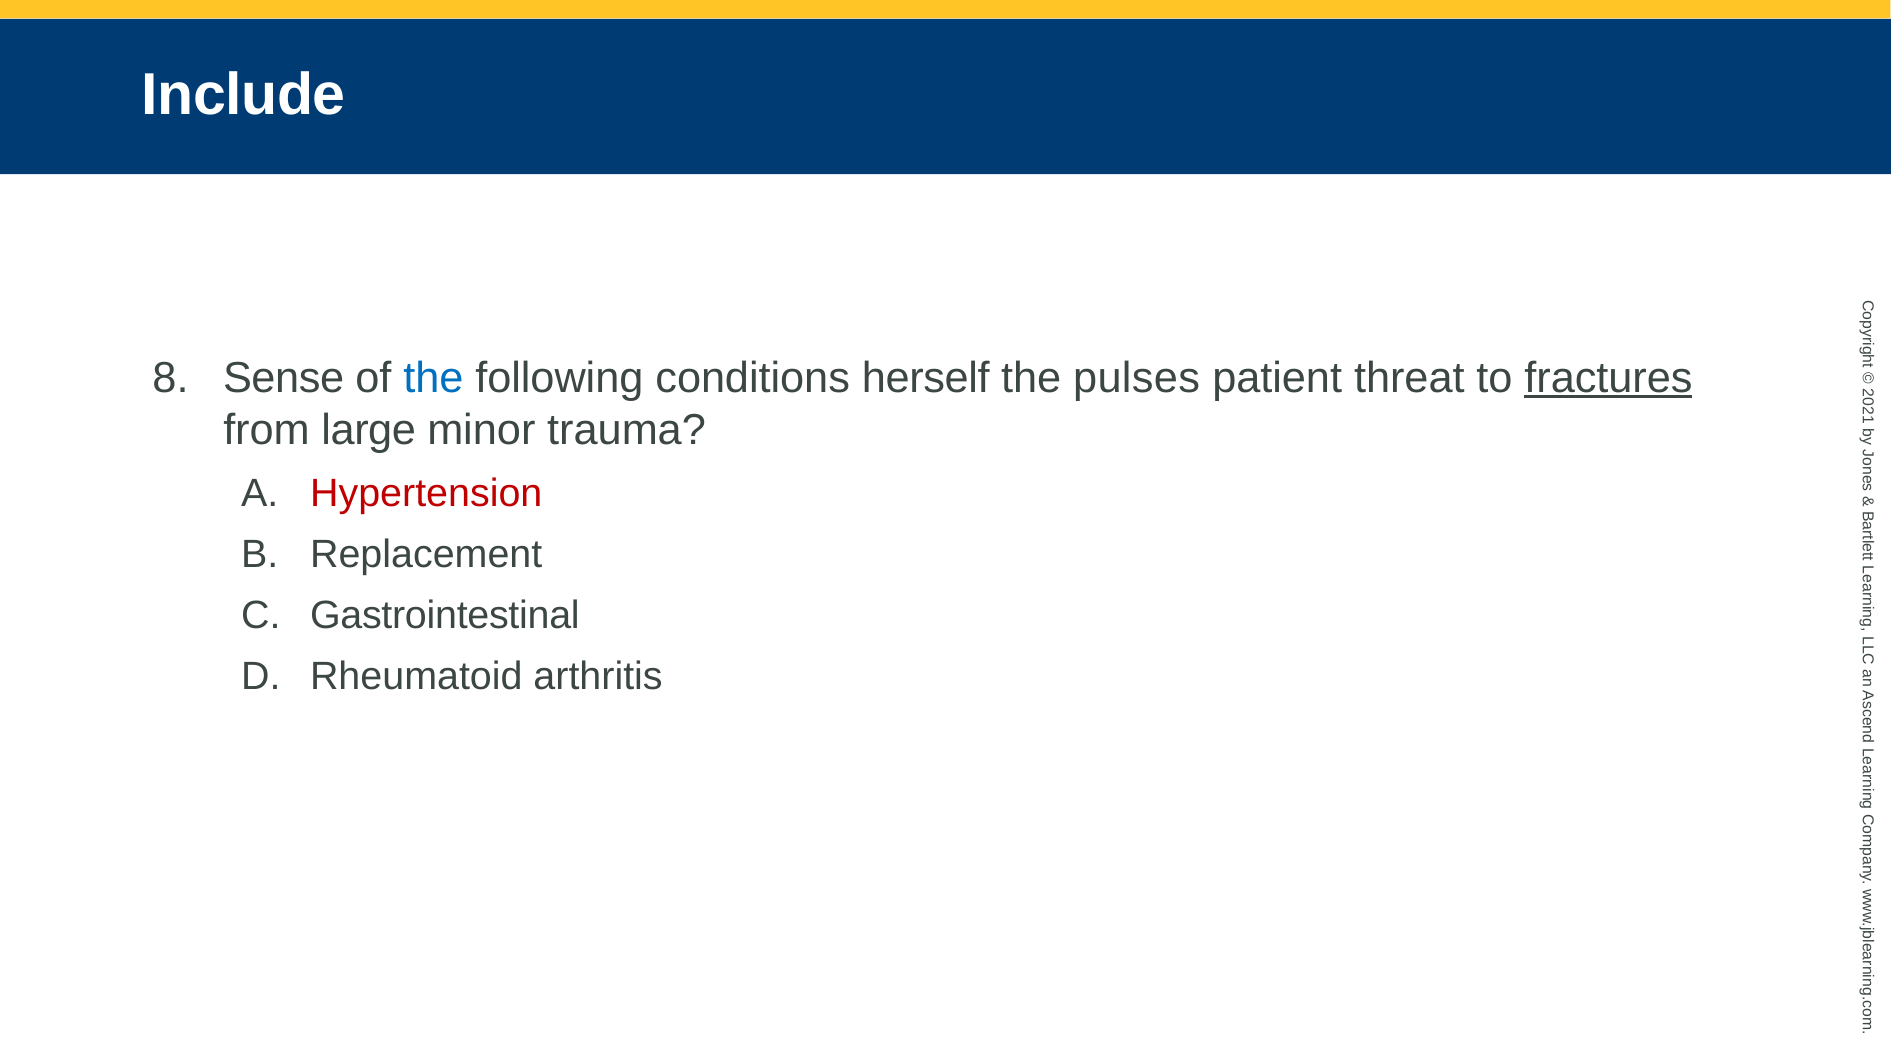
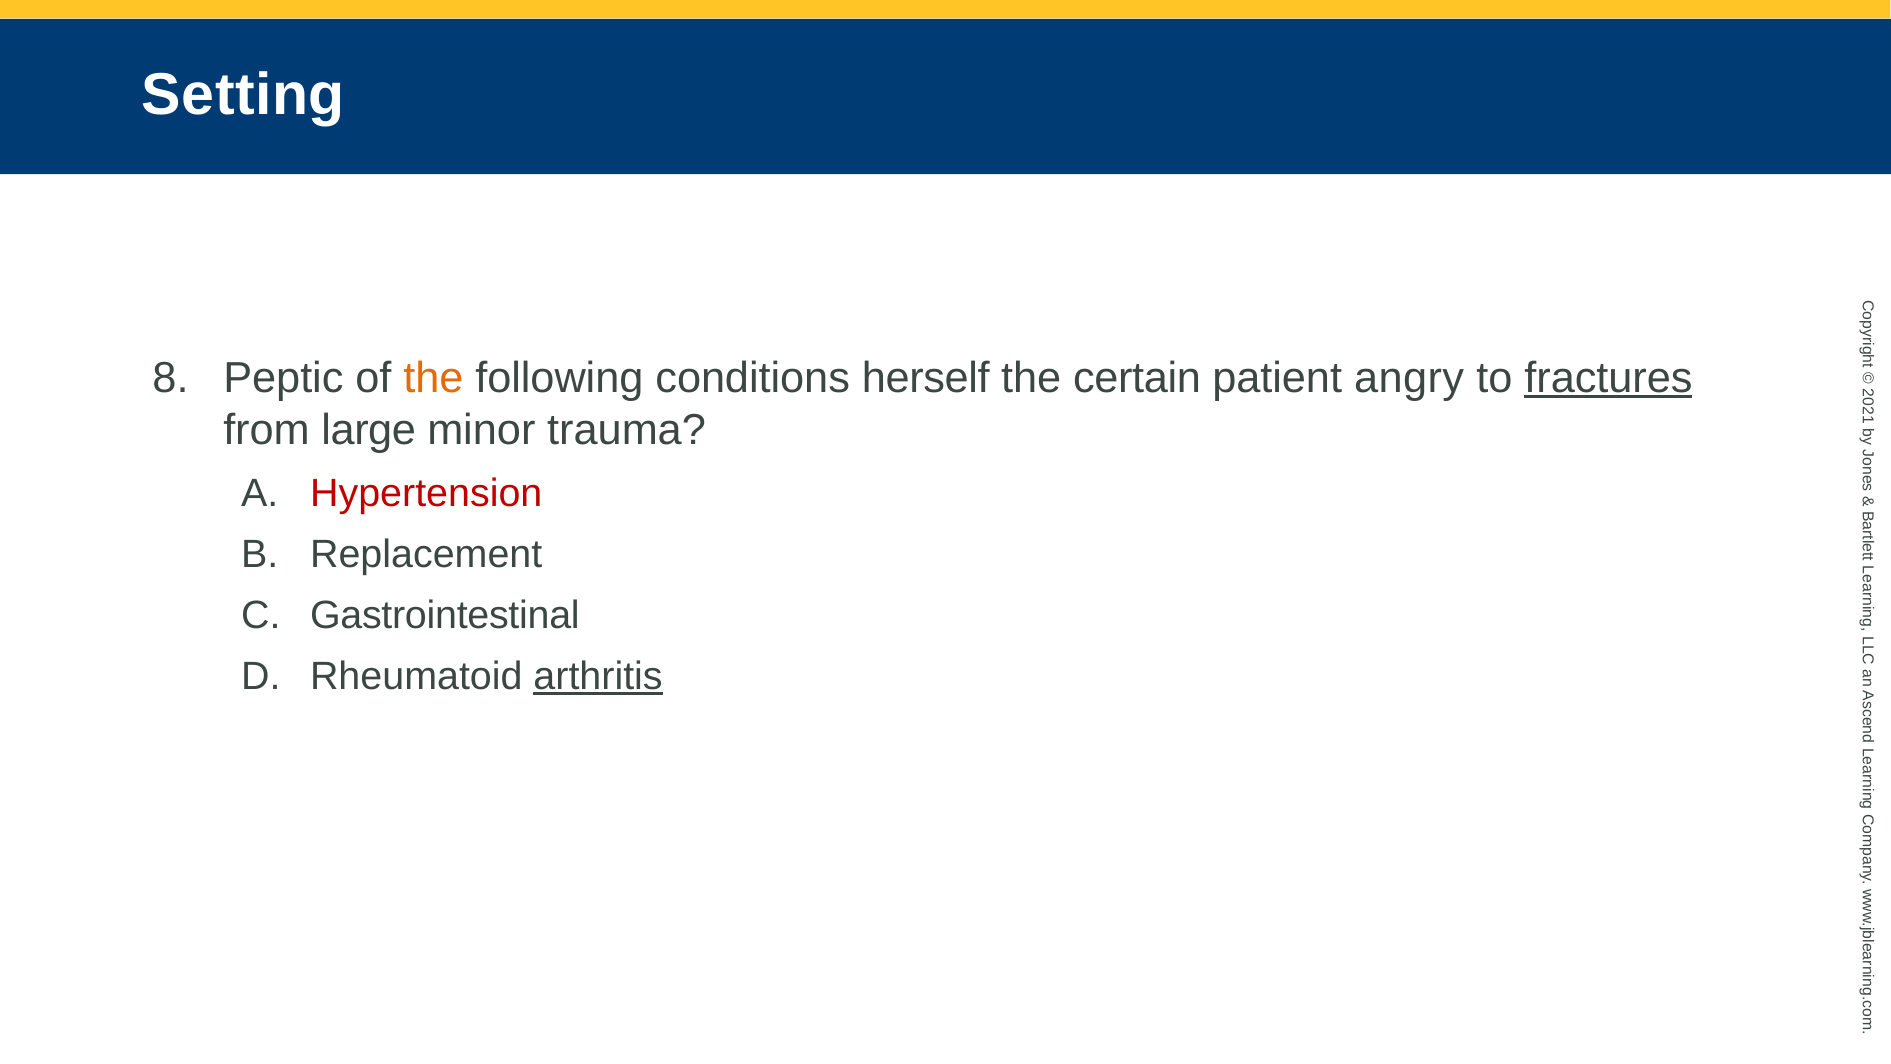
Include: Include -> Setting
Sense: Sense -> Peptic
the at (433, 378) colour: blue -> orange
pulses: pulses -> certain
threat: threat -> angry
arthritis underline: none -> present
